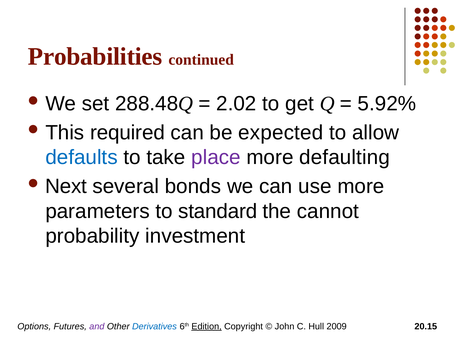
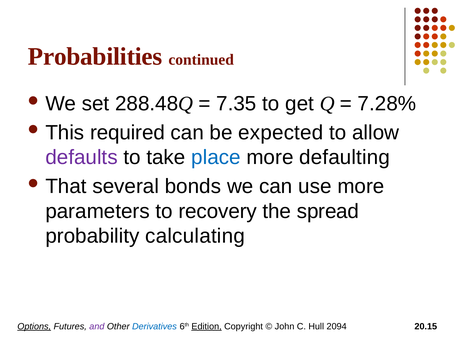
2.02: 2.02 -> 7.35
5.92%: 5.92% -> 7.28%
defaults colour: blue -> purple
place colour: purple -> blue
Next: Next -> That
standard: standard -> recovery
cannot: cannot -> spread
investment: investment -> calculating
Options underline: none -> present
2009: 2009 -> 2094
